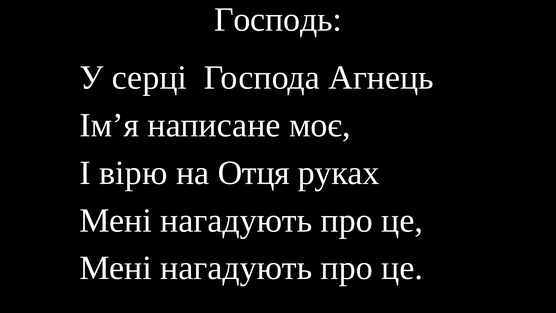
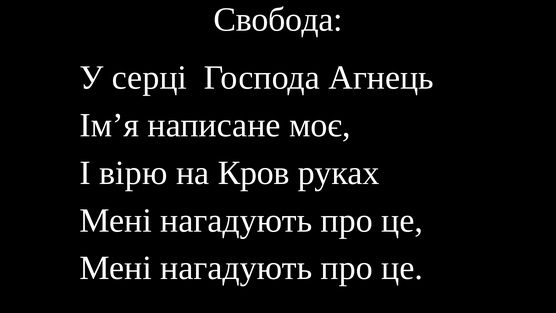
Господь: Господь -> Свобода
Отця: Отця -> Кров
